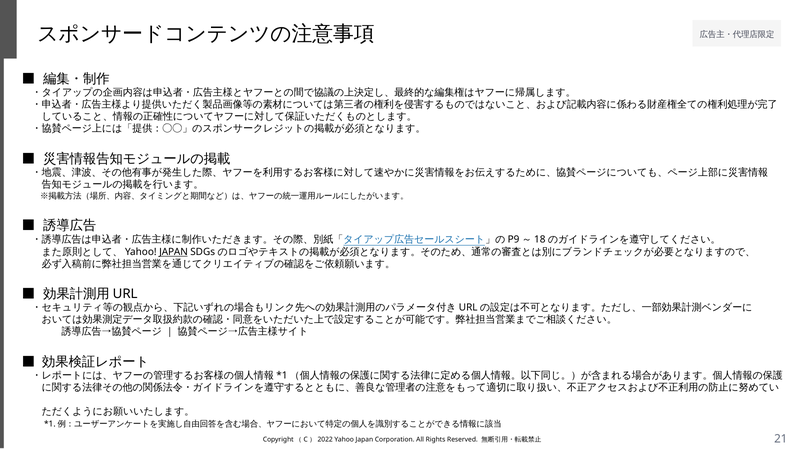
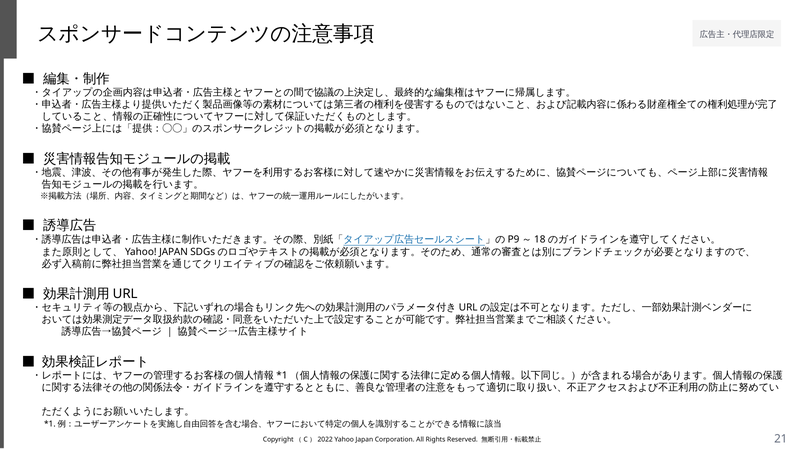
JAPAN at (174, 252) underline: present -> none
